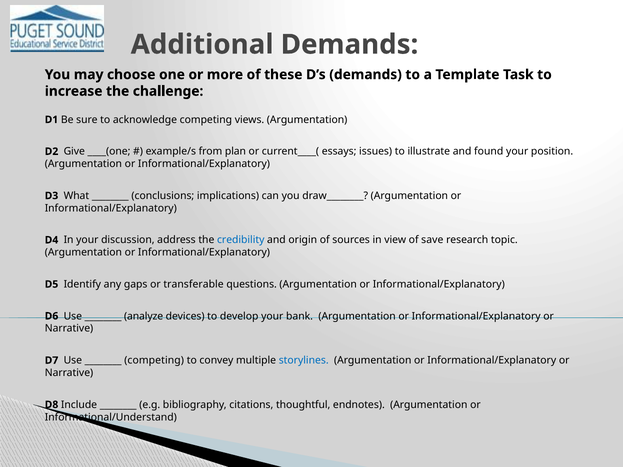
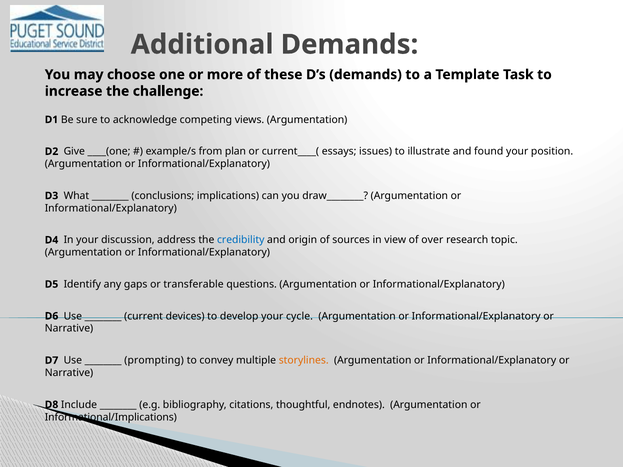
save: save -> over
analyze: analyze -> current
bank: bank -> cycle
competing at (154, 361): competing -> prompting
storylines colour: blue -> orange
Informational/Understand: Informational/Understand -> Informational/Implications
